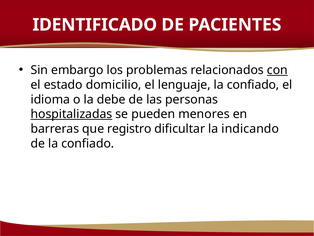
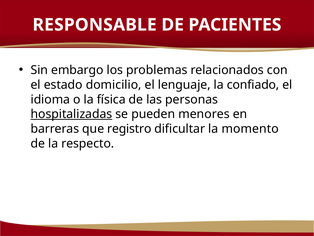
IDENTIFICADO: IDENTIFICADO -> RESPONSABLE
con underline: present -> none
debe: debe -> física
indicando: indicando -> momento
de la confiado: confiado -> respecto
